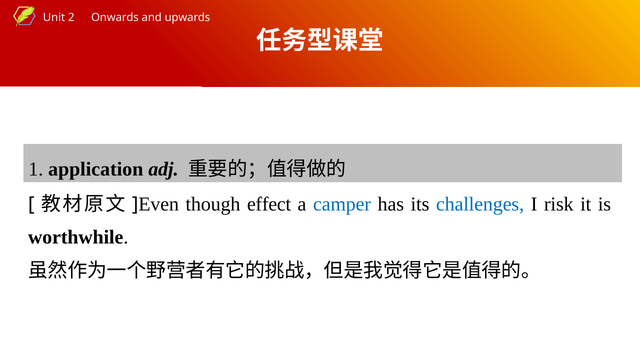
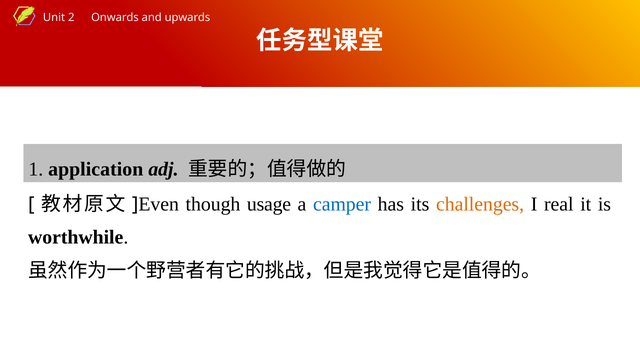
effect: effect -> usage
challenges colour: blue -> orange
risk: risk -> real
